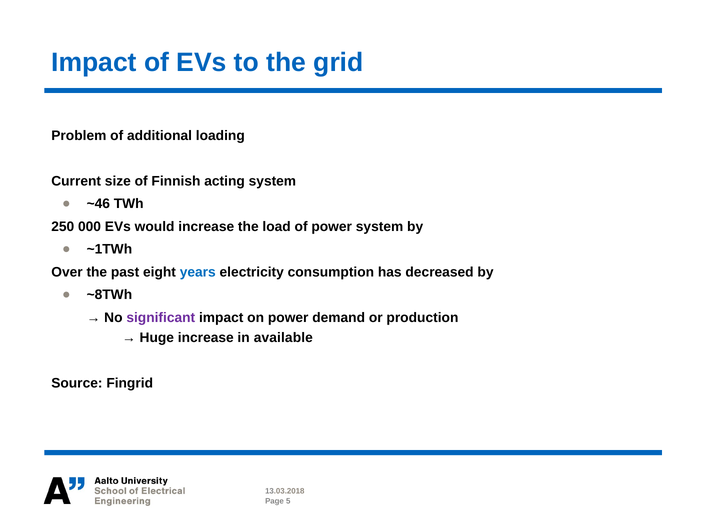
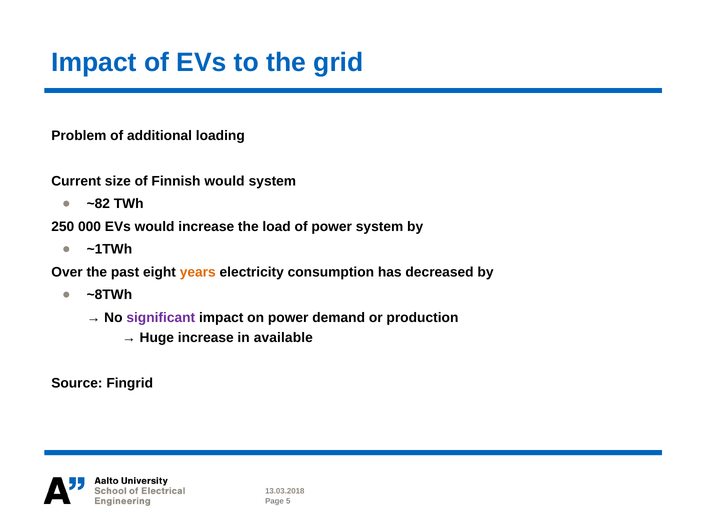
Finnish acting: acting -> would
~46: ~46 -> ~82
years colour: blue -> orange
